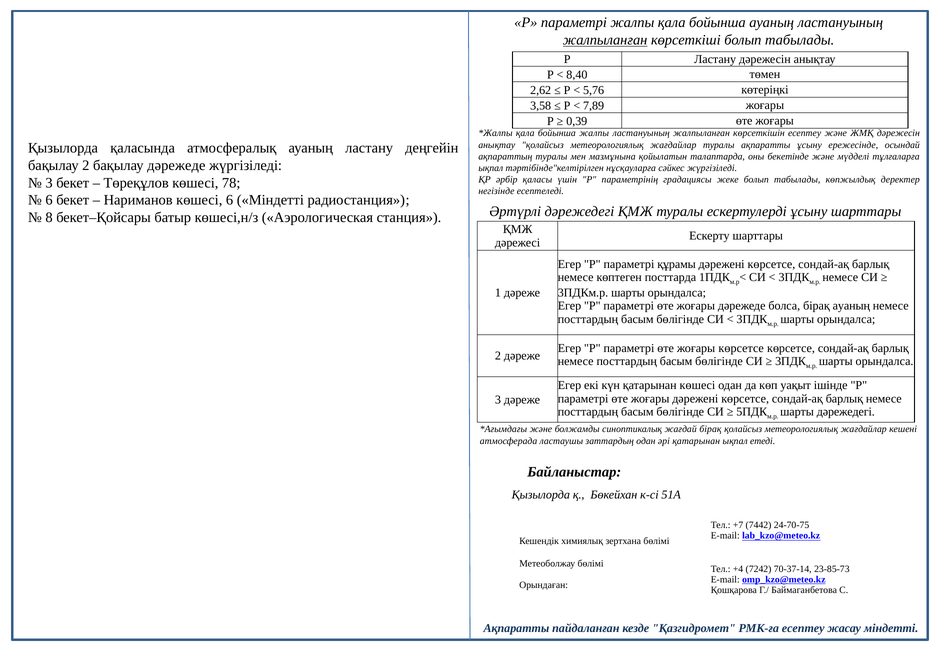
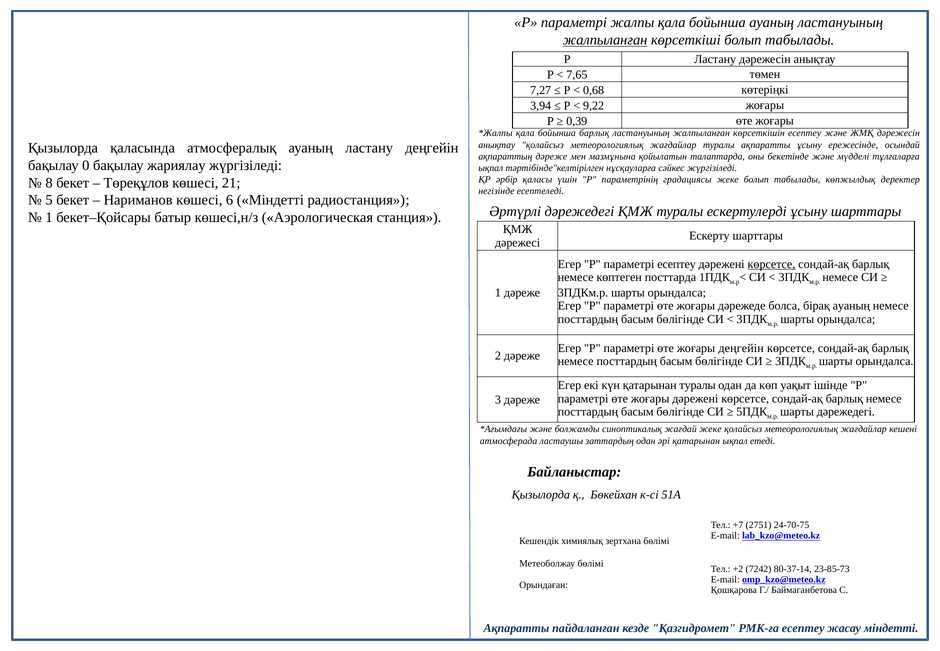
8,40: 8,40 -> 7,65
2,62: 2,62 -> 7,27
5,76: 5,76 -> 0,68
3,58: 3,58 -> 3,94
7,89: 7,89 -> 9,22
бойынша жалпы: жалпы -> барлық
ақпараттың туралы: туралы -> дәреже
бақылау 2: 2 -> 0
бақылау дәрежеде: дәрежеде -> жариялау
3 at (49, 183): 3 -> 8
78: 78 -> 21
6 at (49, 200): 6 -> 5
8 at (49, 217): 8 -> 1
параметрі құрамы: құрамы -> есептеу
көрсетсе at (771, 264) underline: none -> present
жоғары көрсетсе: көрсетсе -> деңгейін
қатарынан көшесі: көшесі -> туралы
жағдай бірақ: бірақ -> жеке
7442: 7442 -> 2751
+4: +4 -> +2
70-37-14: 70-37-14 -> 80-37-14
